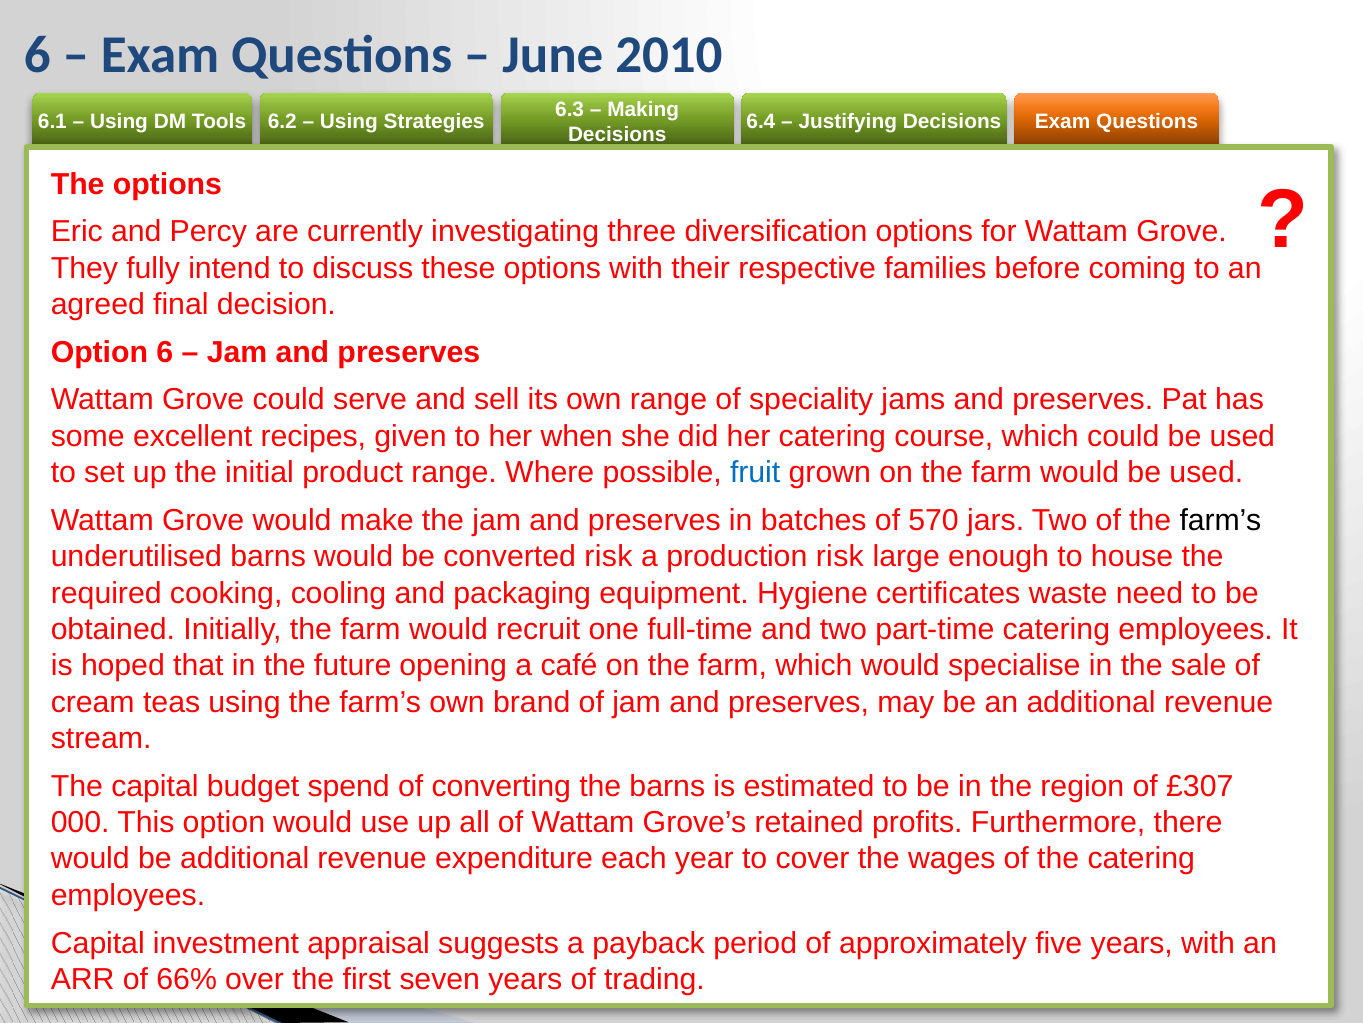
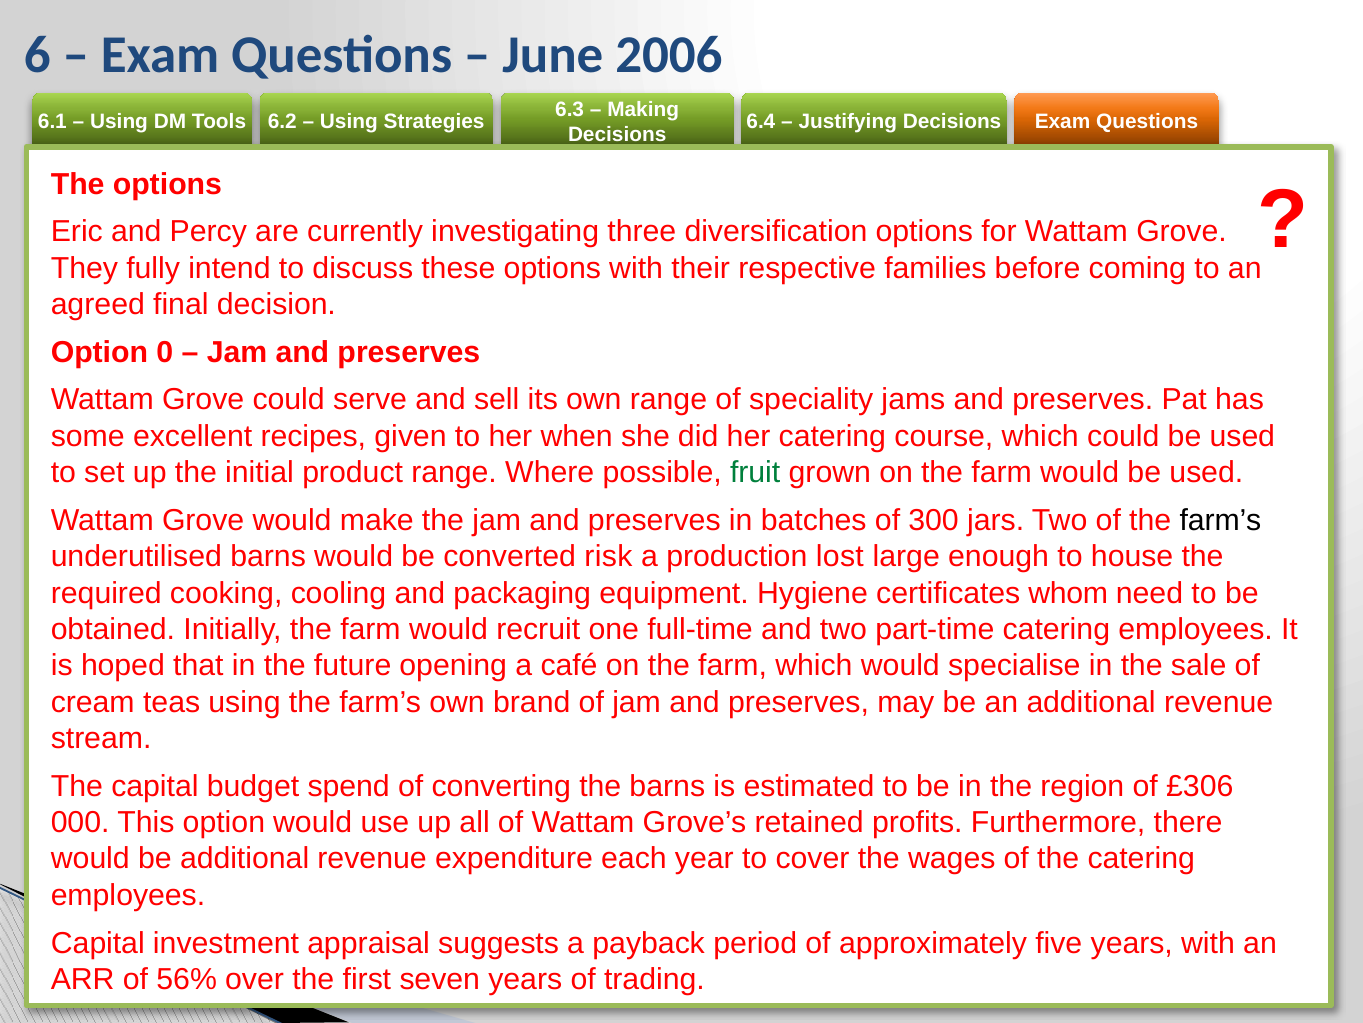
2010: 2010 -> 2006
Option 6: 6 -> 0
fruit colour: blue -> green
570: 570 -> 300
production risk: risk -> lost
waste: waste -> whom
£307: £307 -> £306
66%: 66% -> 56%
